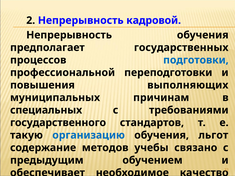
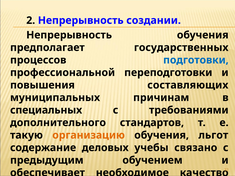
кадровой: кадровой -> создании
выполняющих: выполняющих -> составляющих
государственного: государственного -> дополнительного
организацию colour: blue -> orange
методов: методов -> деловых
